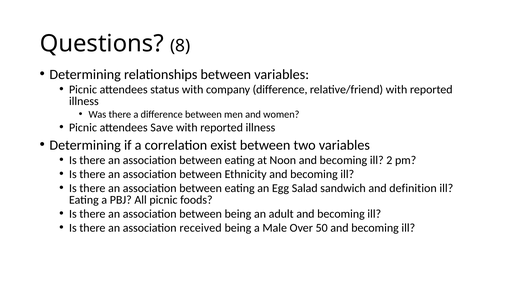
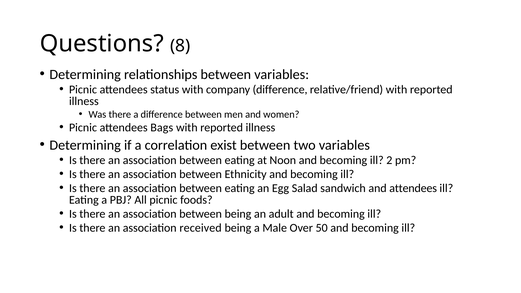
Save: Save -> Bags
and definition: definition -> attendees
